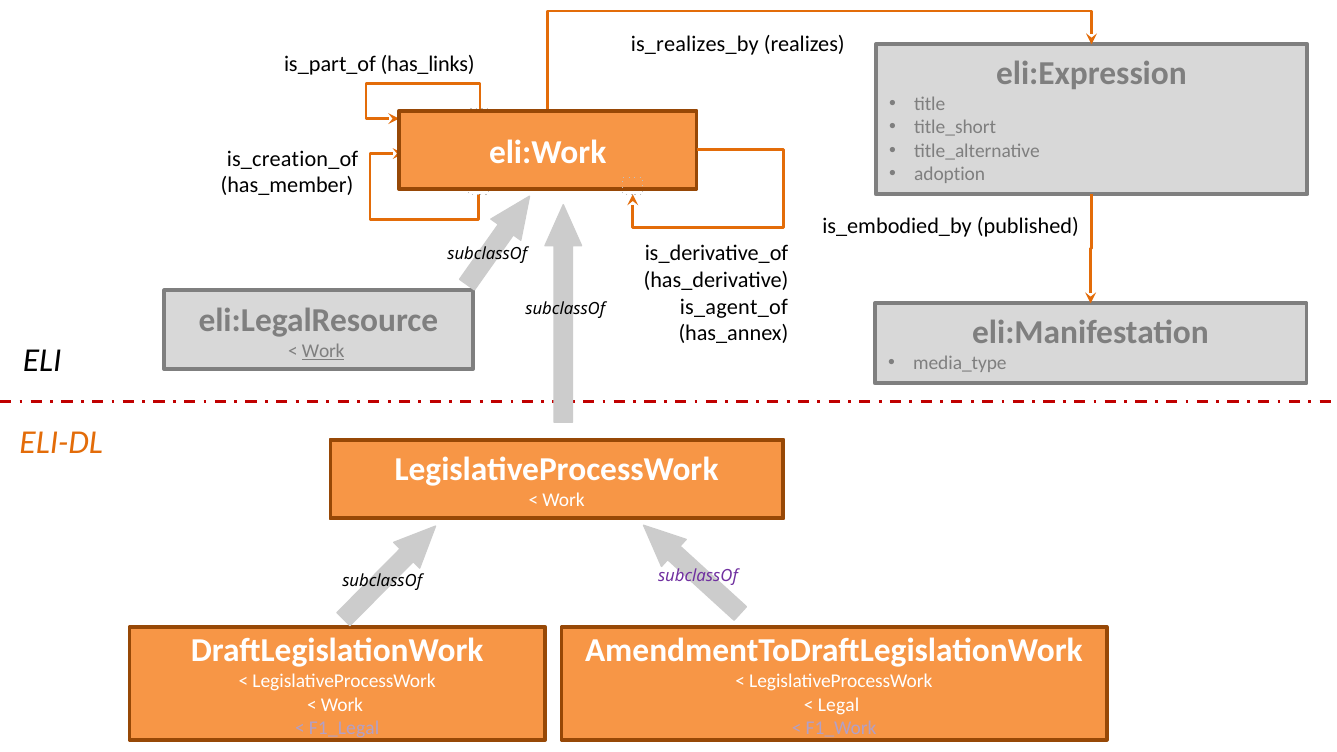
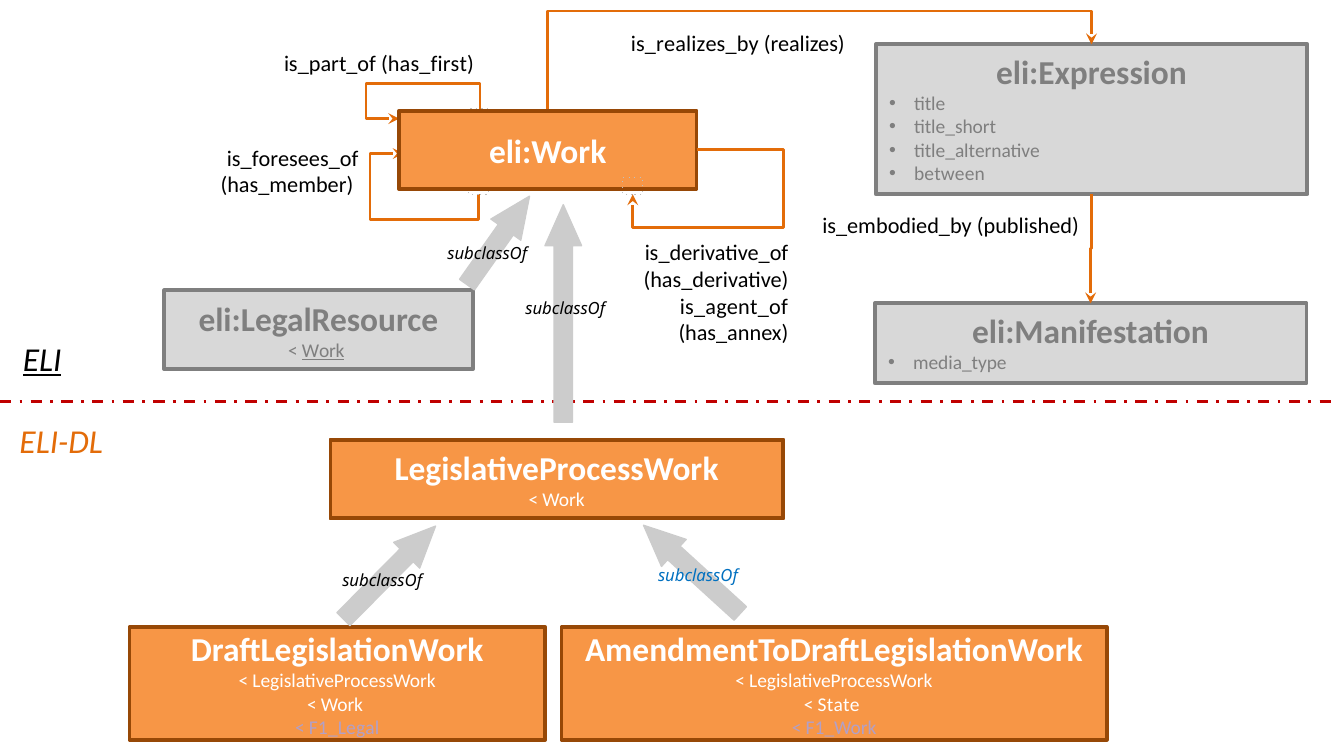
has_links: has_links -> has_first
is_creation_of: is_creation_of -> is_foresees_of
adoption: adoption -> between
ELI underline: none -> present
subclassOf at (698, 576) colour: purple -> blue
Legal: Legal -> State
